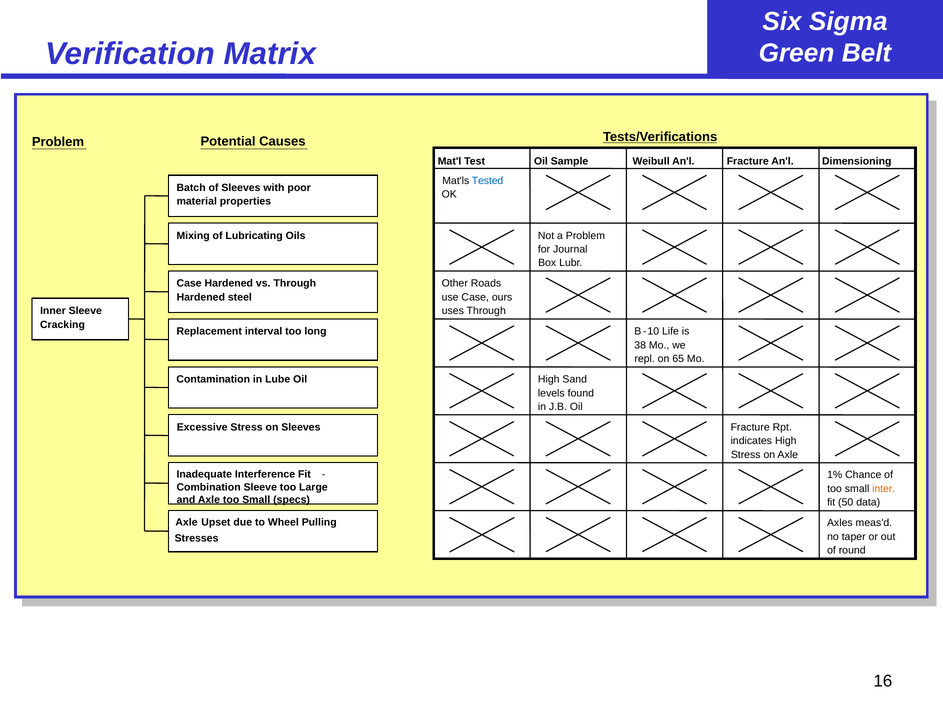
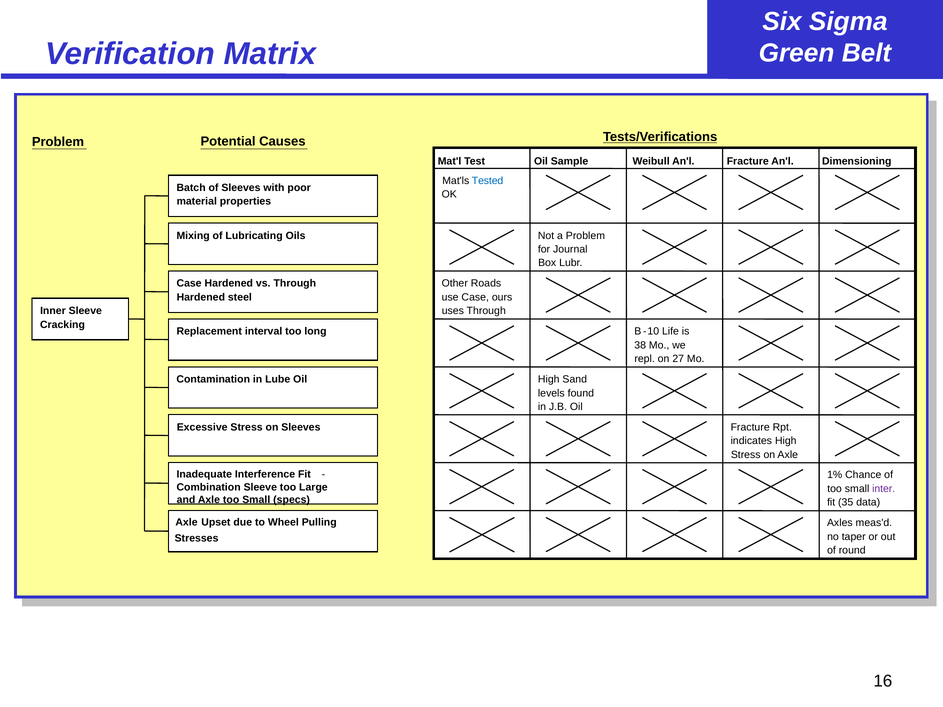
65: 65 -> 27
inter colour: orange -> purple
50: 50 -> 35
